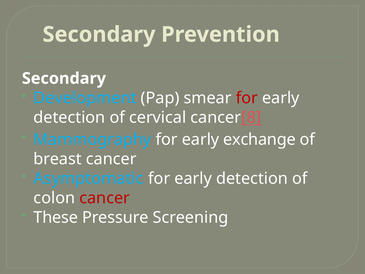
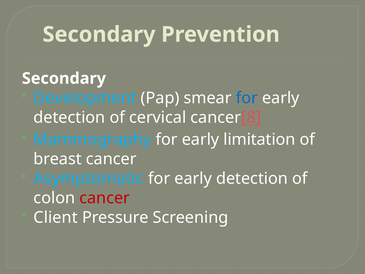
for at (247, 98) colour: red -> blue
exchange: exchange -> limitation
These: These -> Client
